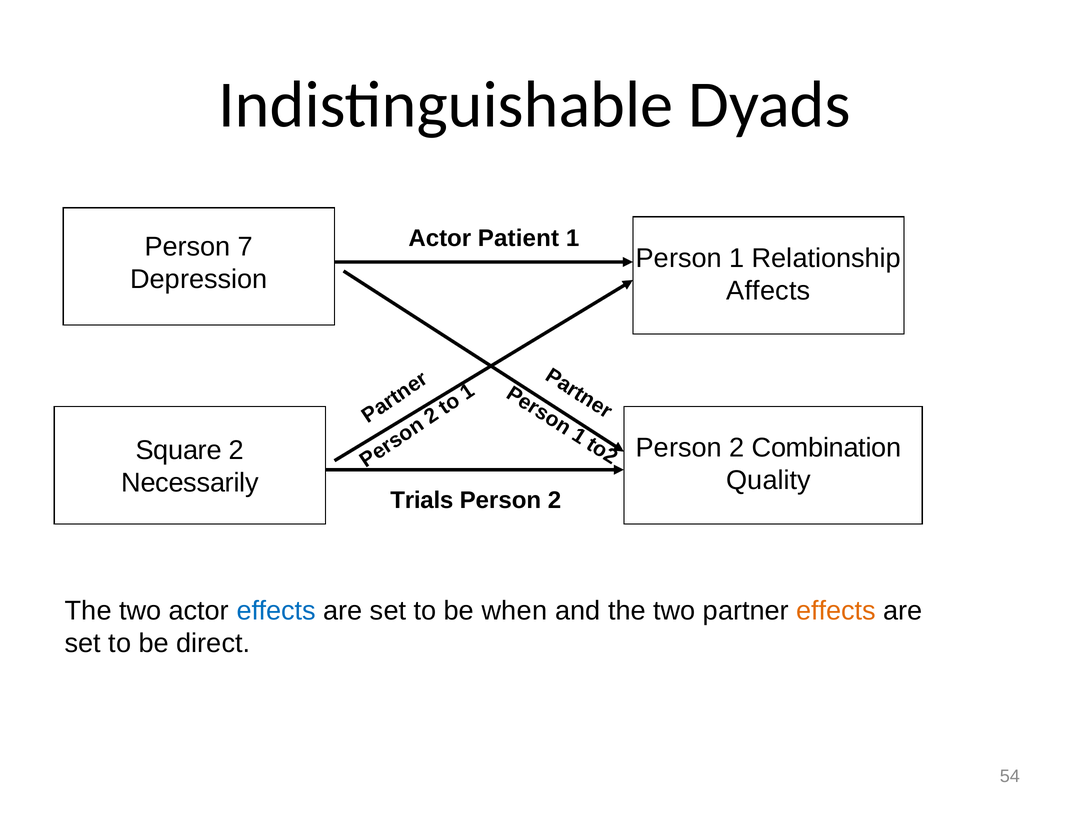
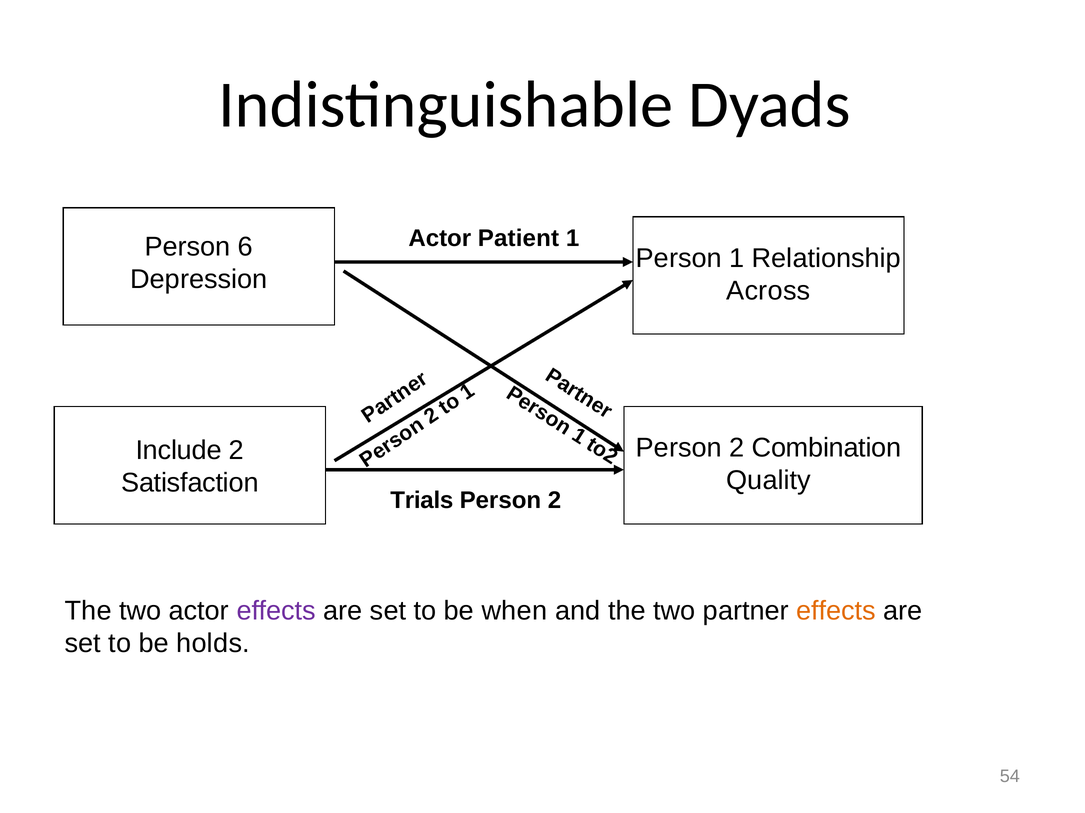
7: 7 -> 6
Affects: Affects -> Across
Square: Square -> Include
Necessarily: Necessarily -> Satisfaction
effects at (276, 611) colour: blue -> purple
direct: direct -> holds
